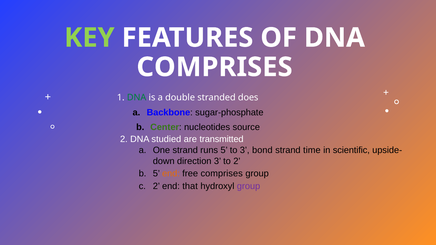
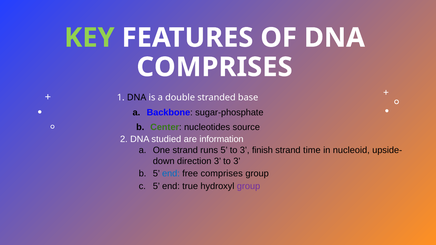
DNA at (137, 98) colour: green -> black
does: does -> base
transmitted: transmitted -> information
bond: bond -> finish
scientific: scientific -> nucleoid
3 to 2: 2 -> 3
end at (171, 174) colour: orange -> blue
2 at (156, 186): 2 -> 5
that: that -> true
